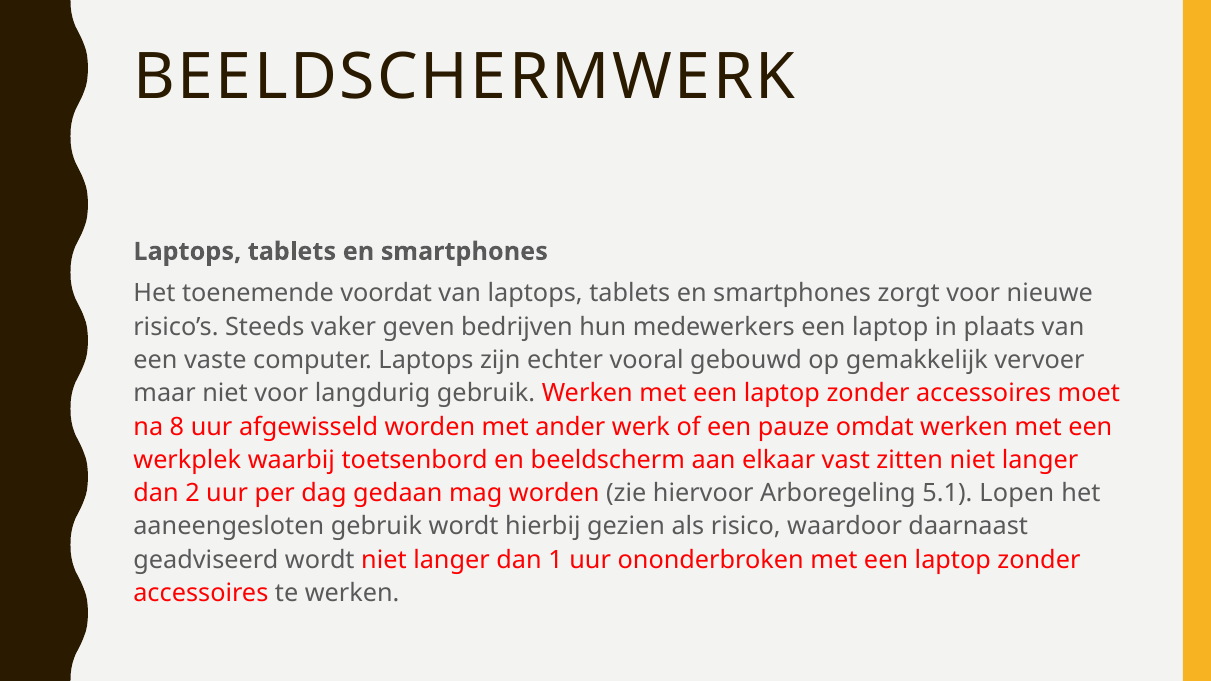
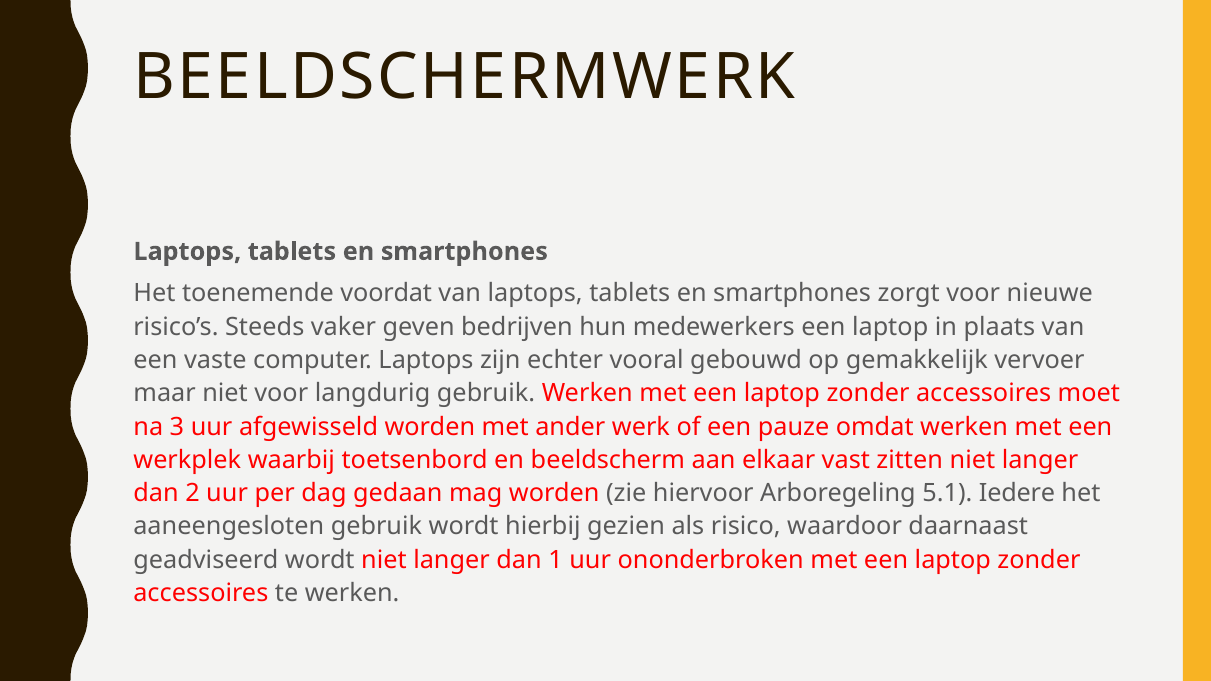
8: 8 -> 3
Lopen: Lopen -> Iedere
